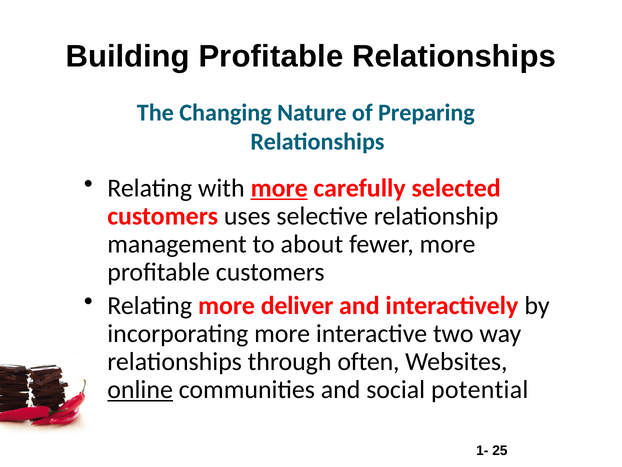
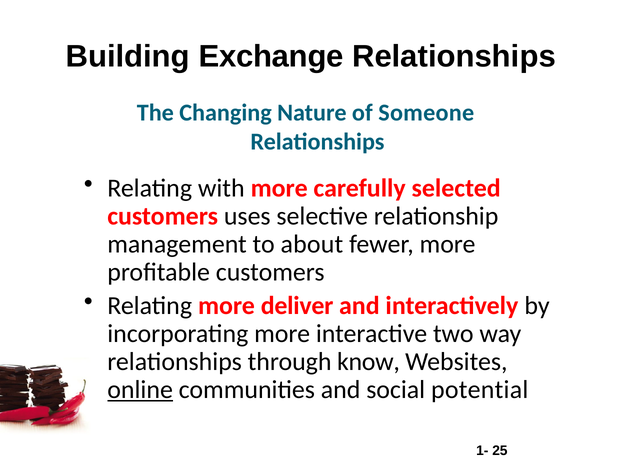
Building Profitable: Profitable -> Exchange
Preparing: Preparing -> Someone
more at (279, 188) underline: present -> none
often: often -> know
